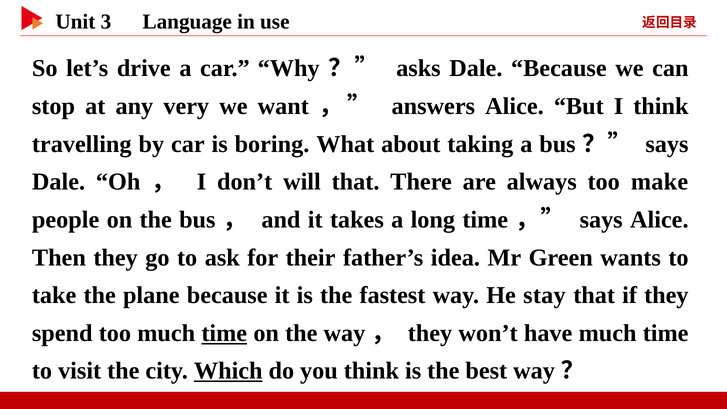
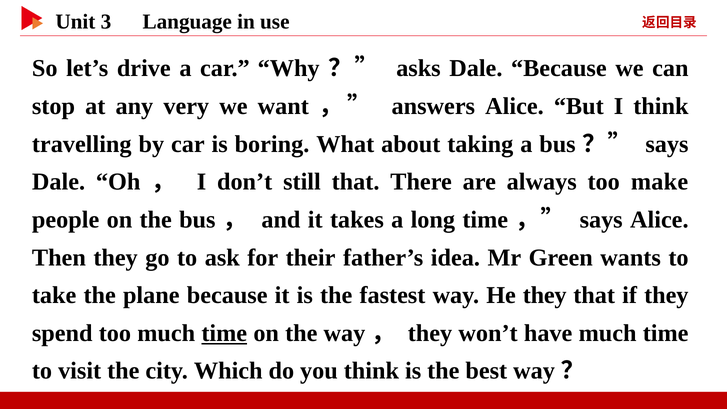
will: will -> still
He stay: stay -> they
Which underline: present -> none
